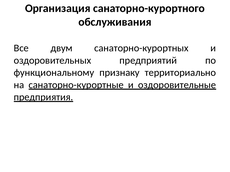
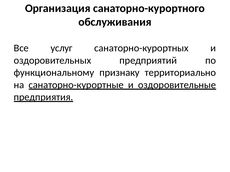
двум: двум -> услуг
